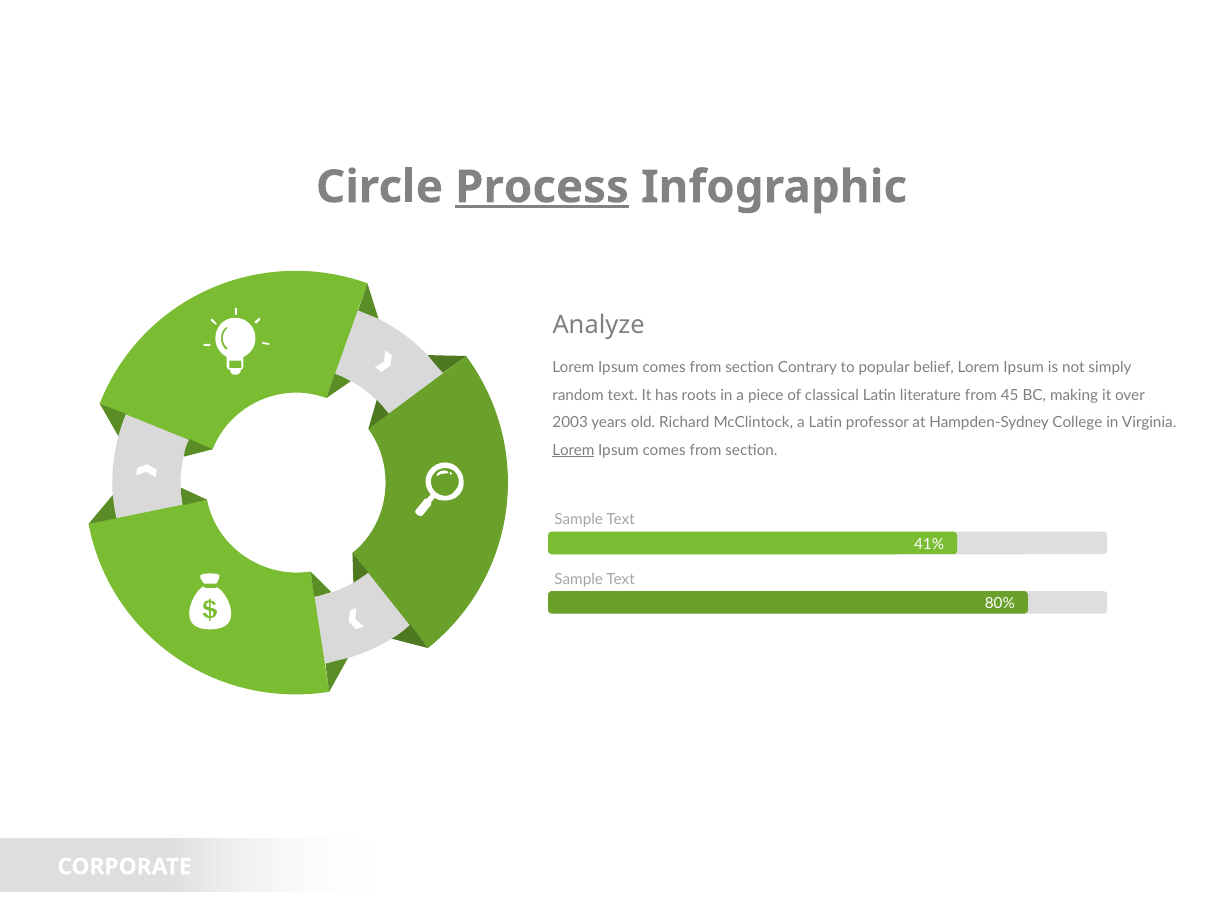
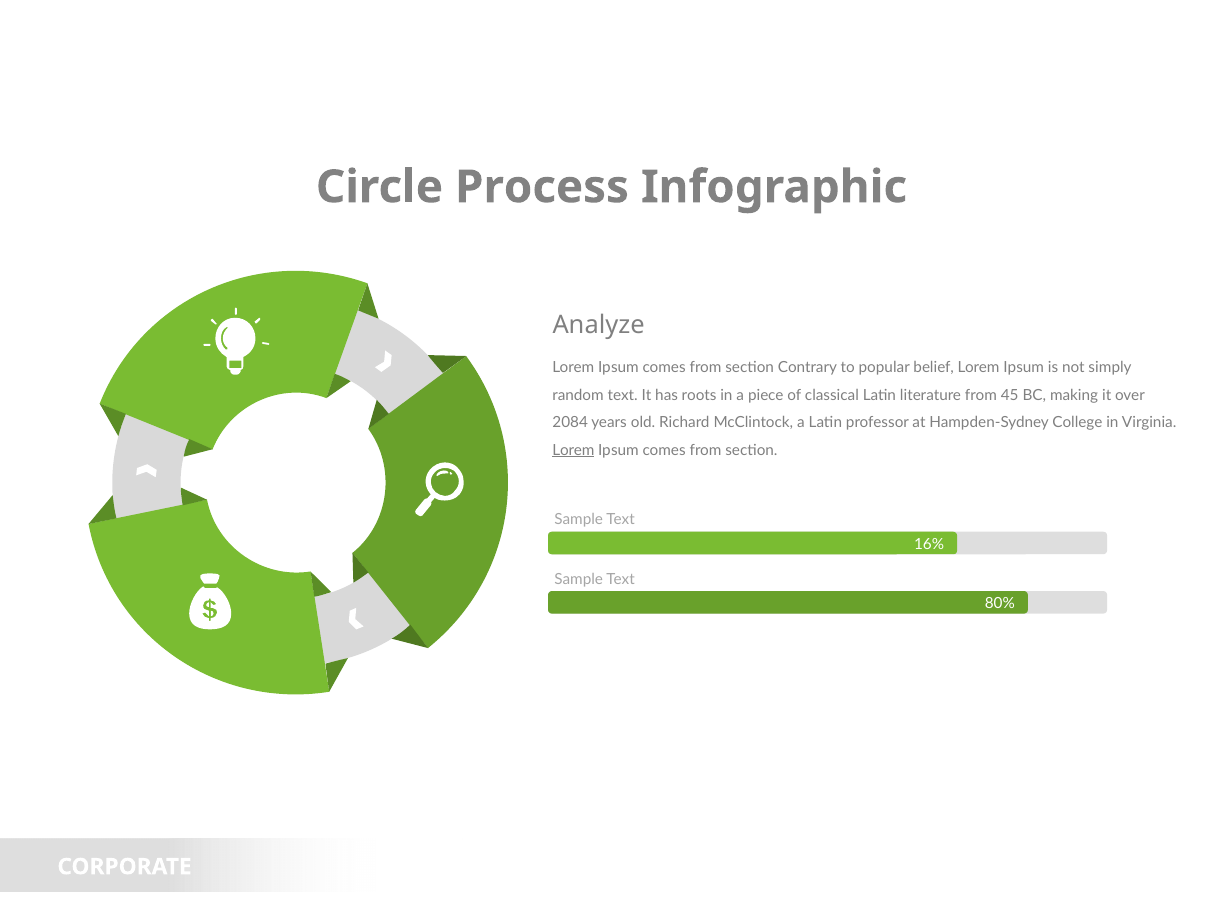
Process underline: present -> none
2003: 2003 -> 2084
41%: 41% -> 16%
